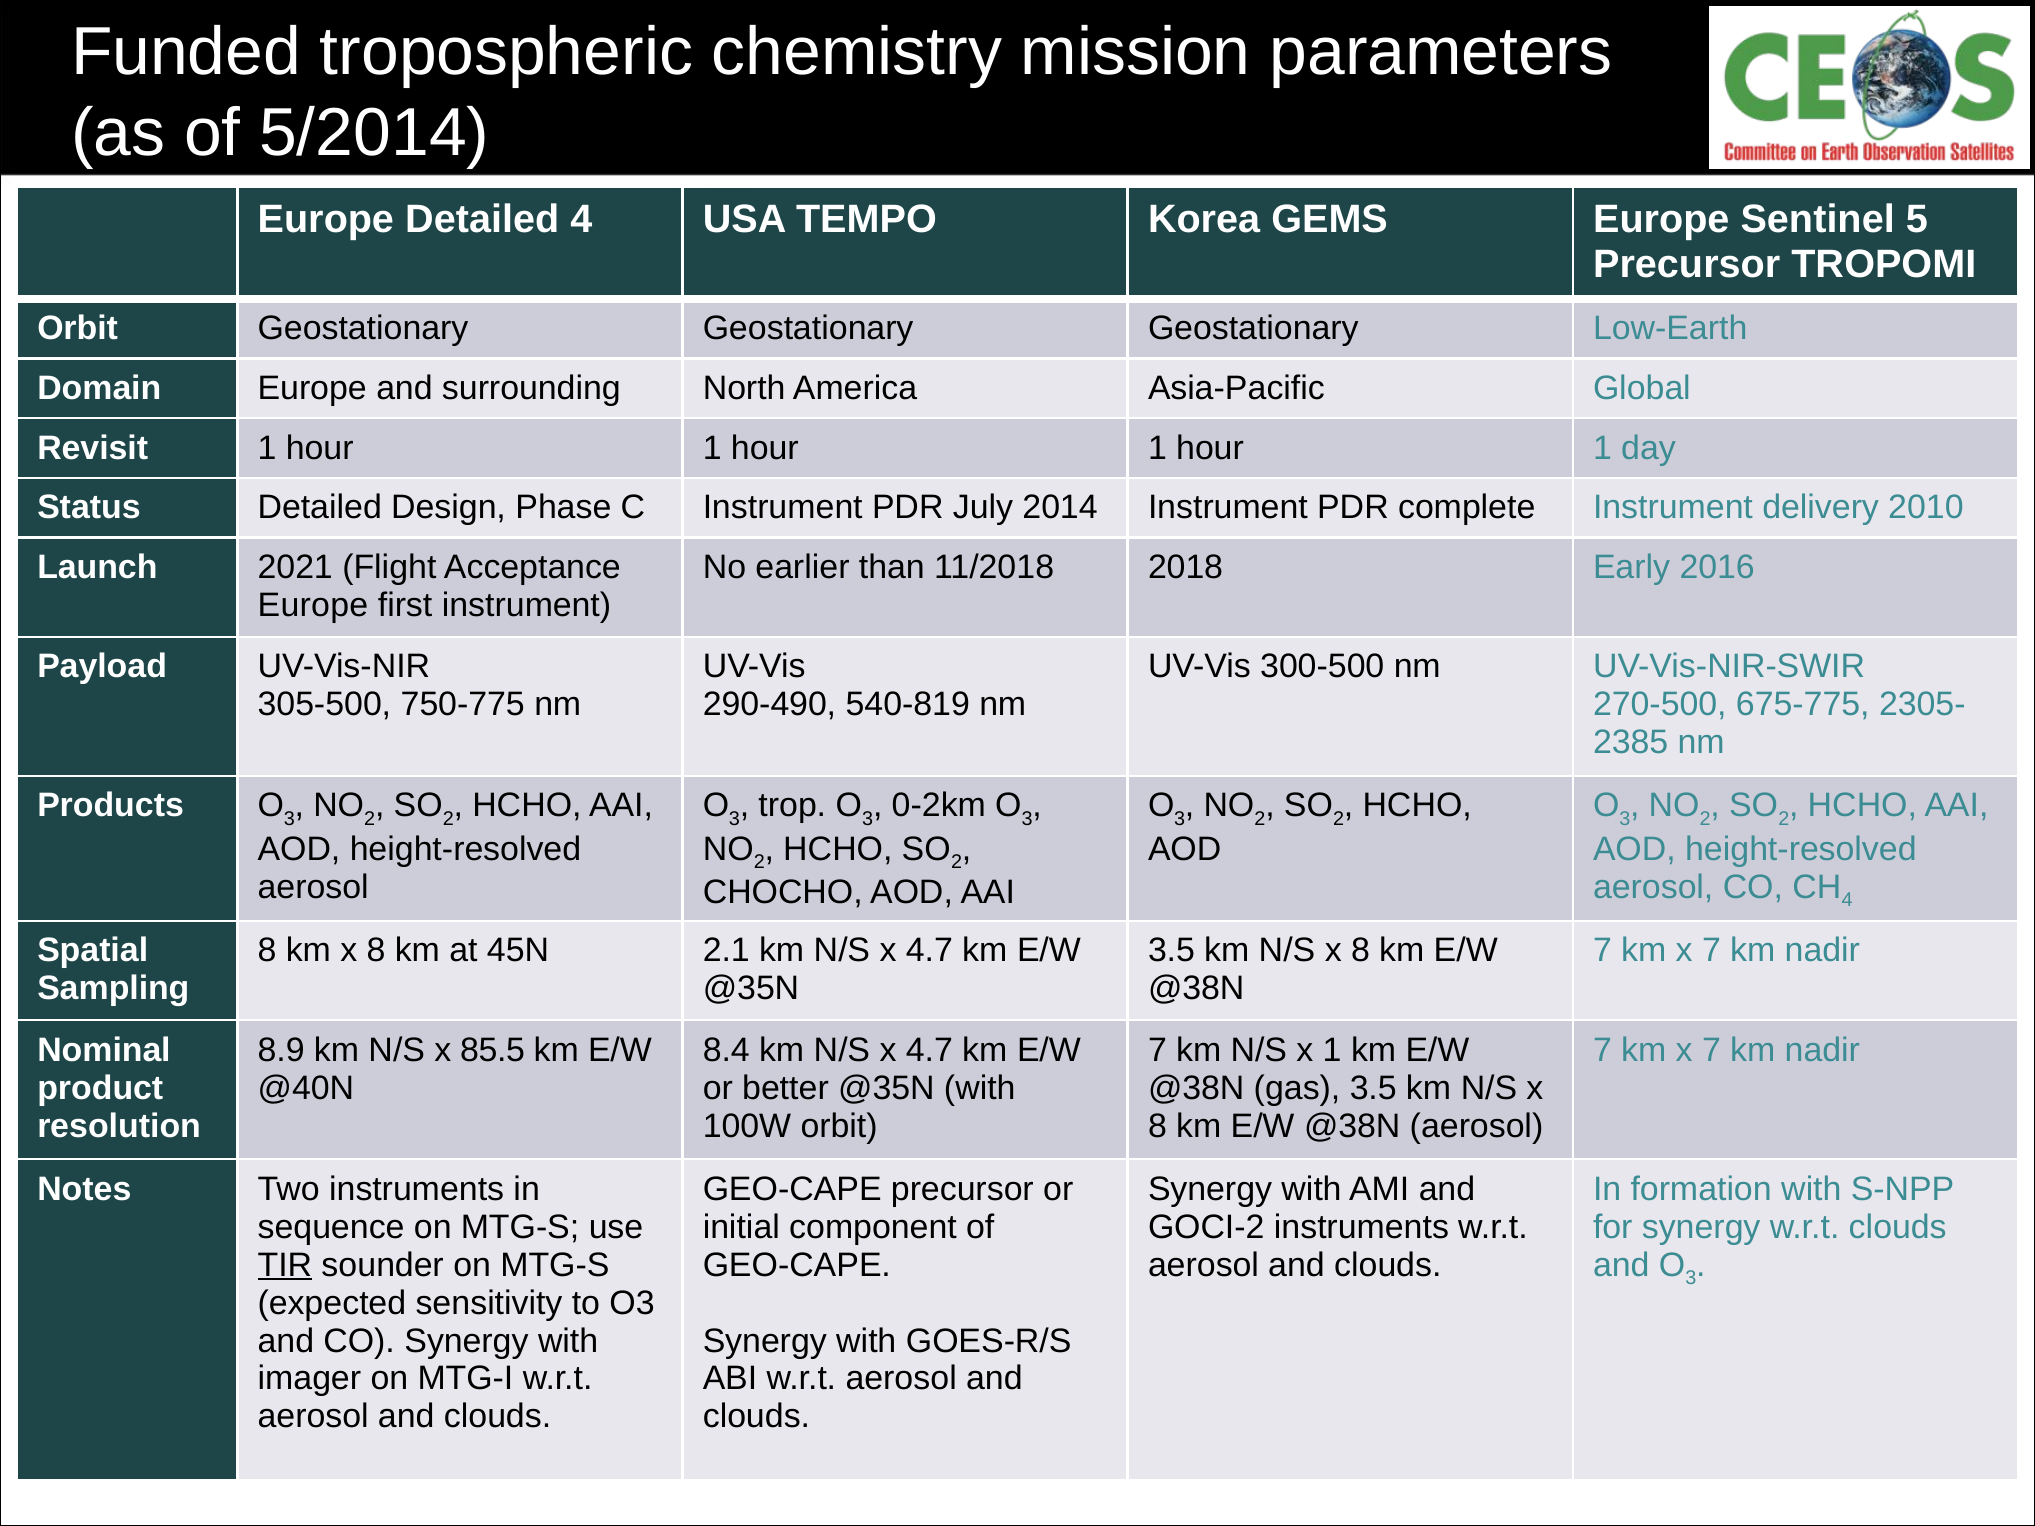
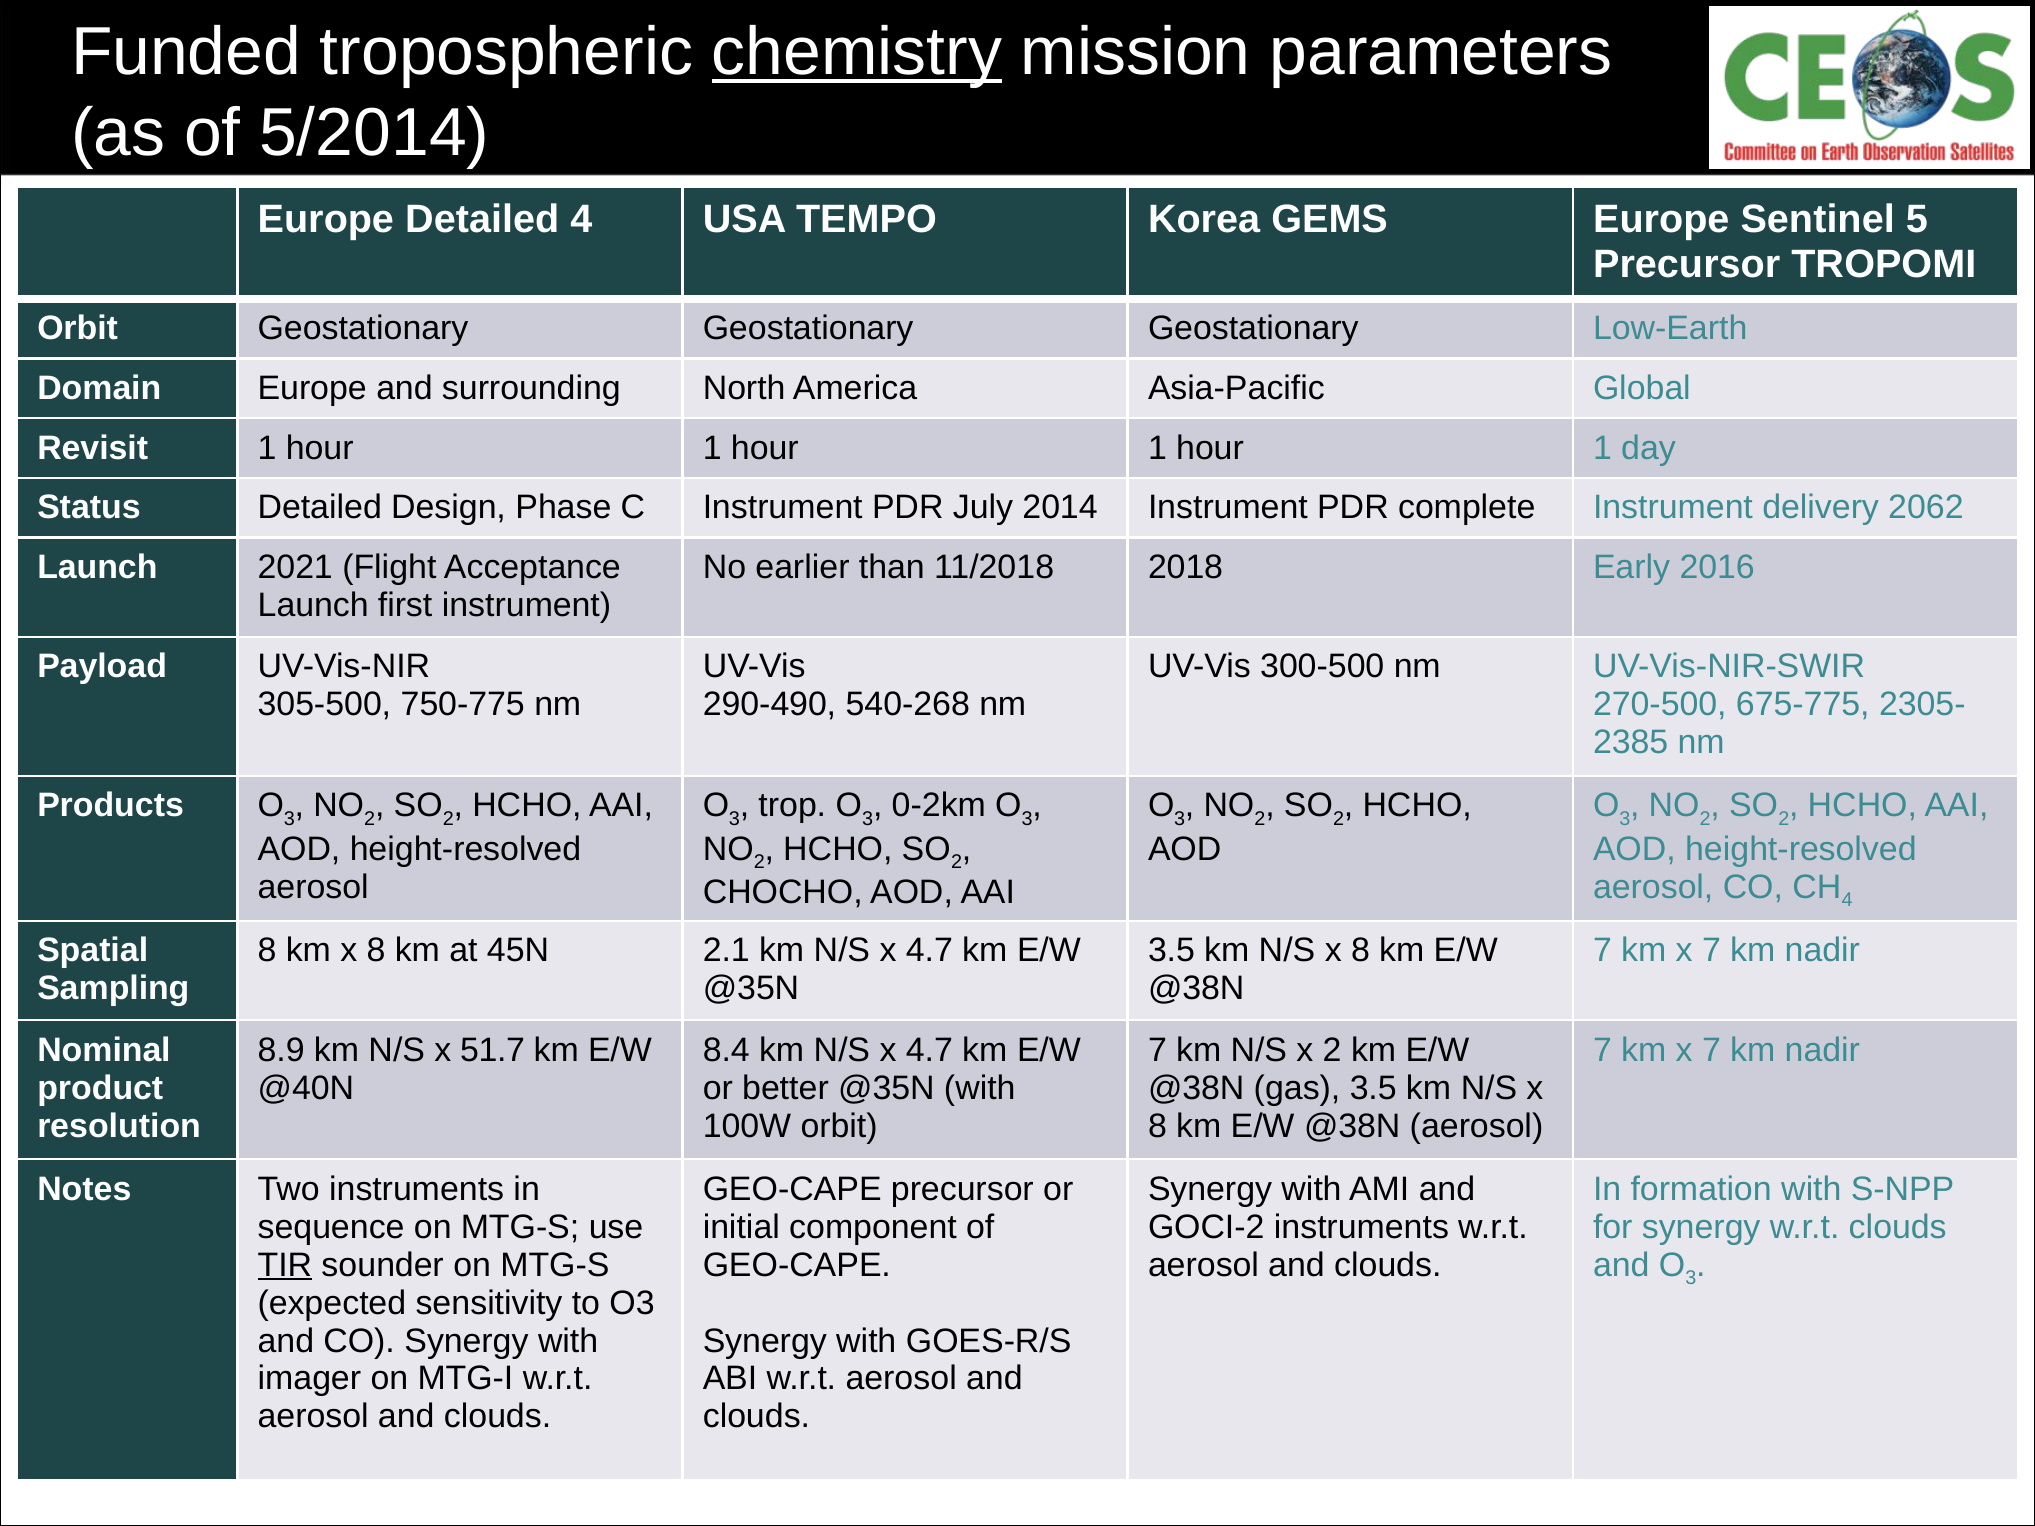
chemistry underline: none -> present
2010: 2010 -> 2062
Europe at (313, 605): Europe -> Launch
540-819: 540-819 -> 540-268
85.5: 85.5 -> 51.7
x 1: 1 -> 2
